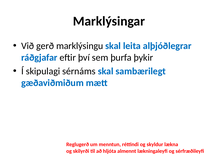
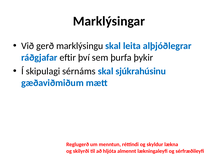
sambærilegt: sambærilegt -> sjúkrahúsinu
